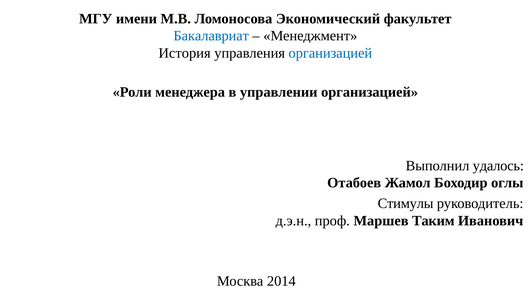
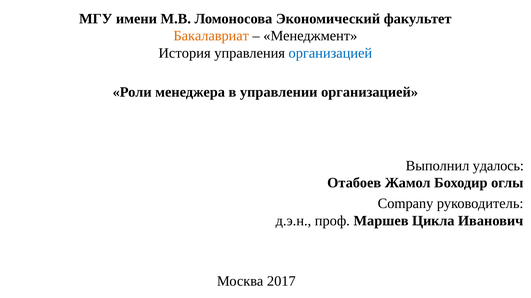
Бакалавриат colour: blue -> orange
Стимулы: Стимулы -> Company
Таким: Таким -> Цикла
2014: 2014 -> 2017
